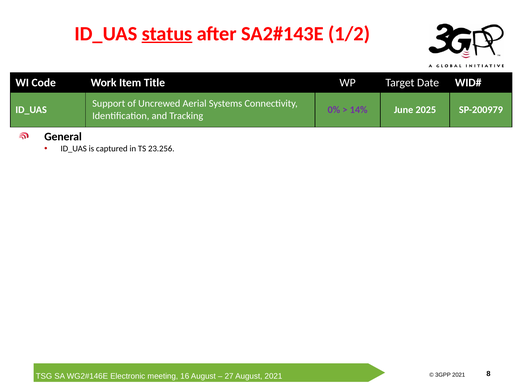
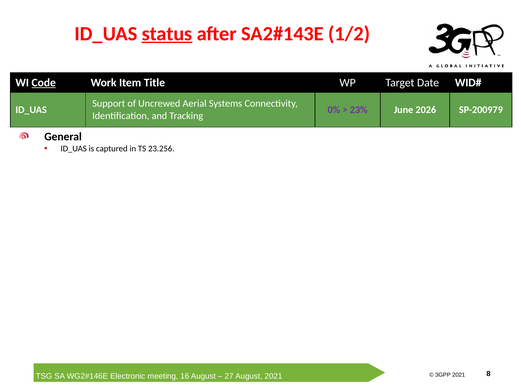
Code underline: none -> present
14%: 14% -> 23%
2025: 2025 -> 2026
